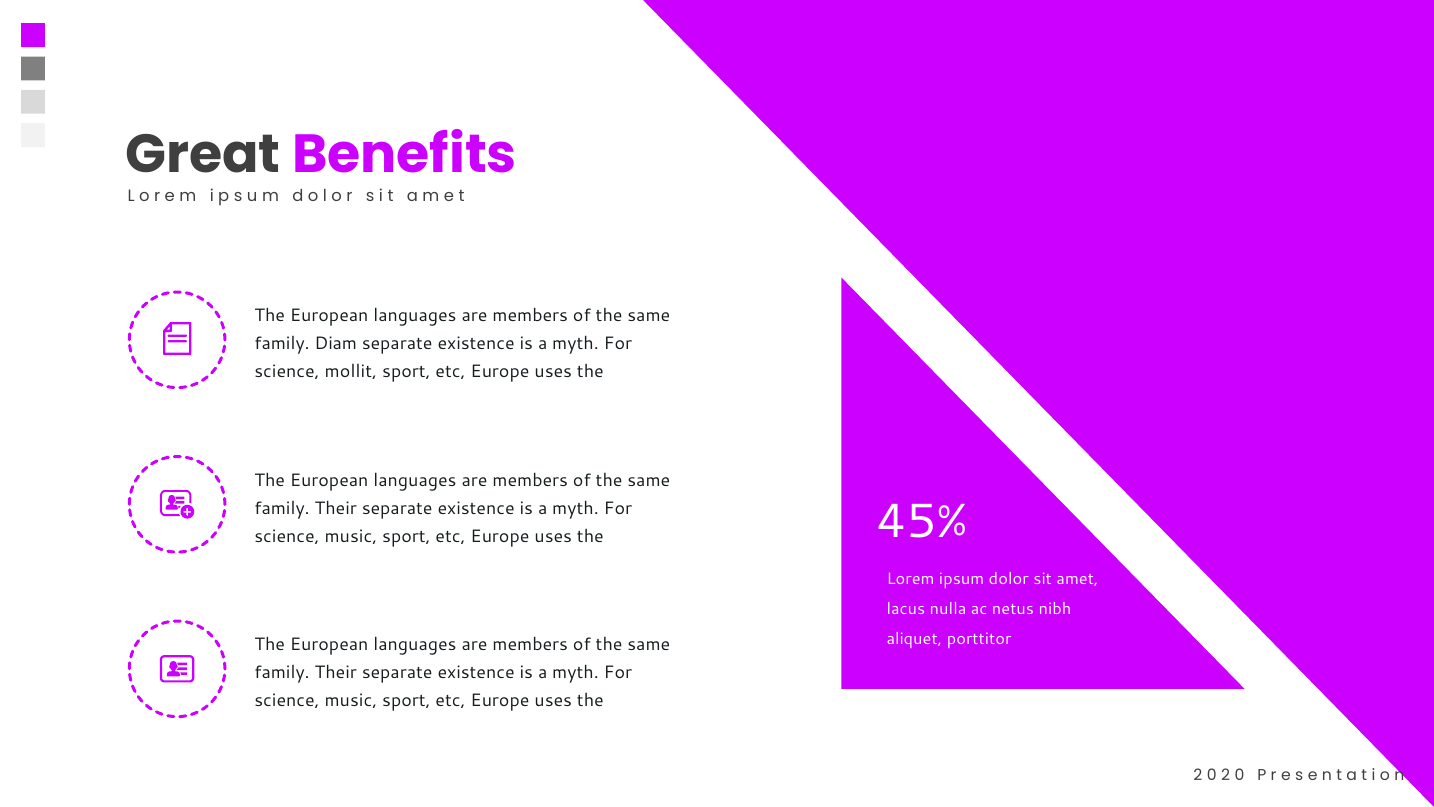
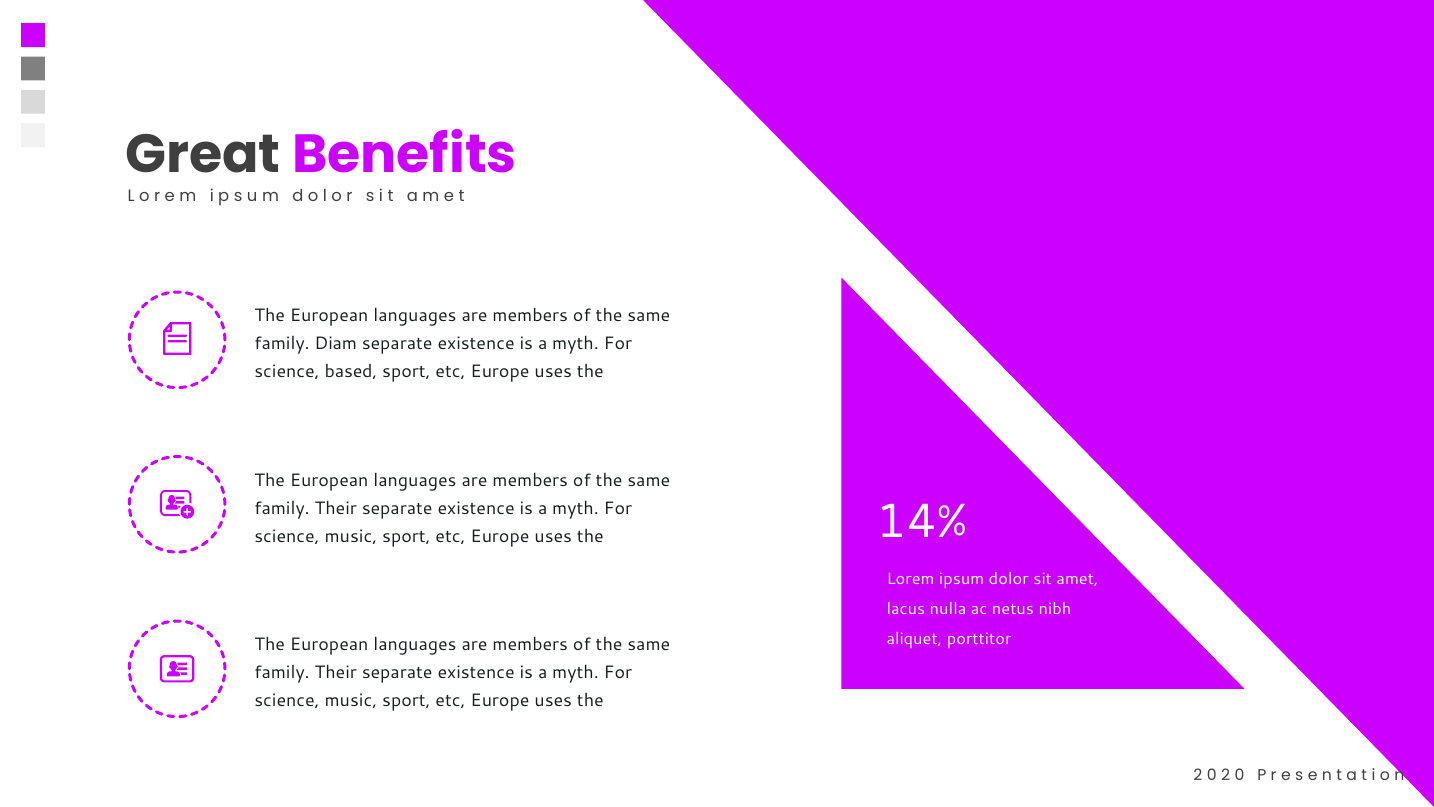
mollit: mollit -> based
45%: 45% -> 14%
